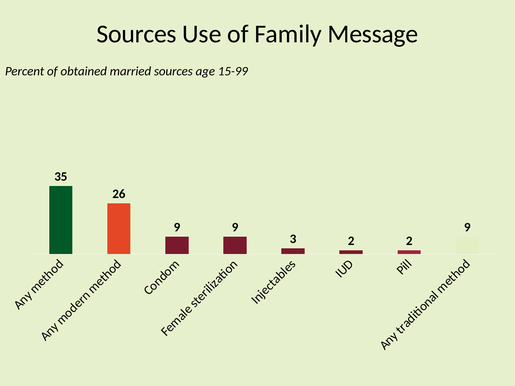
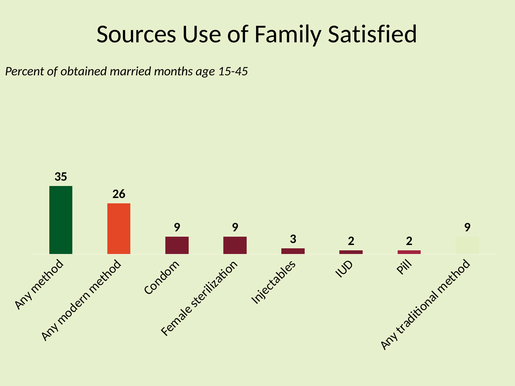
Message: Message -> Satisfied
married sources: sources -> months
15-99: 15-99 -> 15-45
